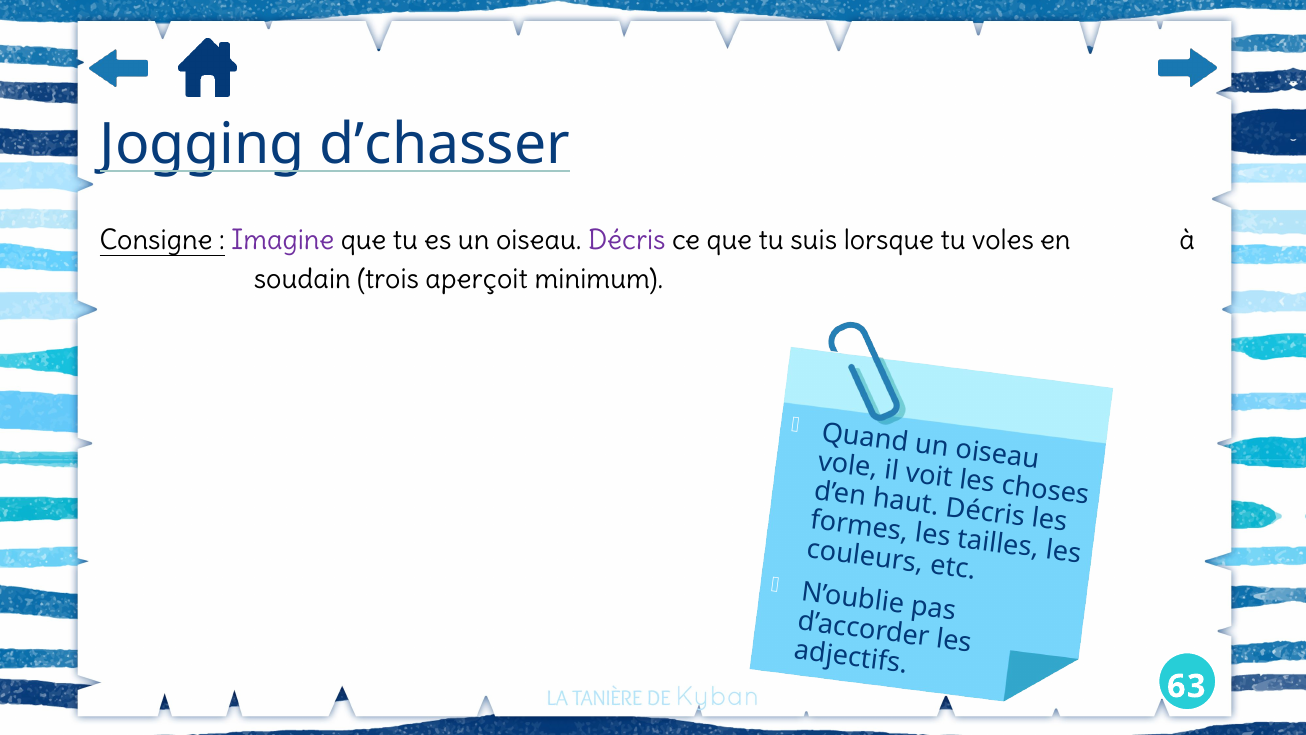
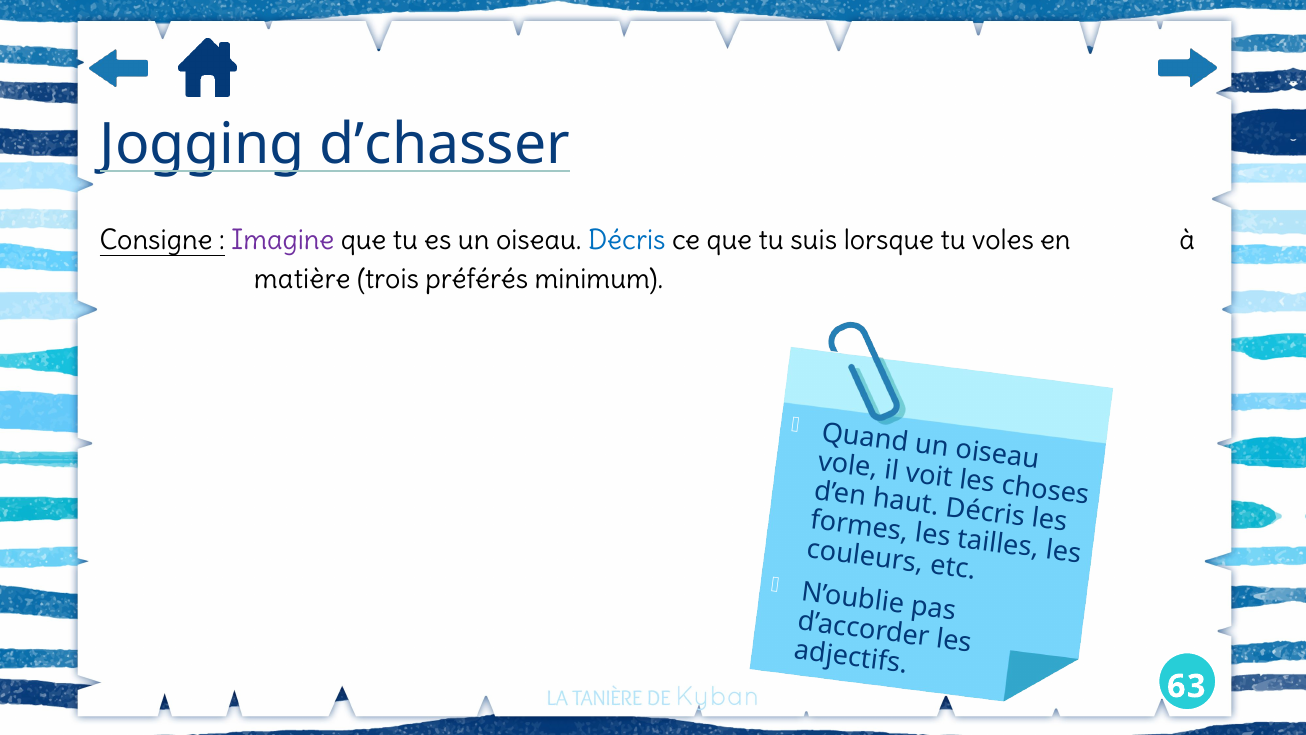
Décris at (627, 241) colour: purple -> blue
soudain: soudain -> matière
aperçoit: aperçoit -> préférés
